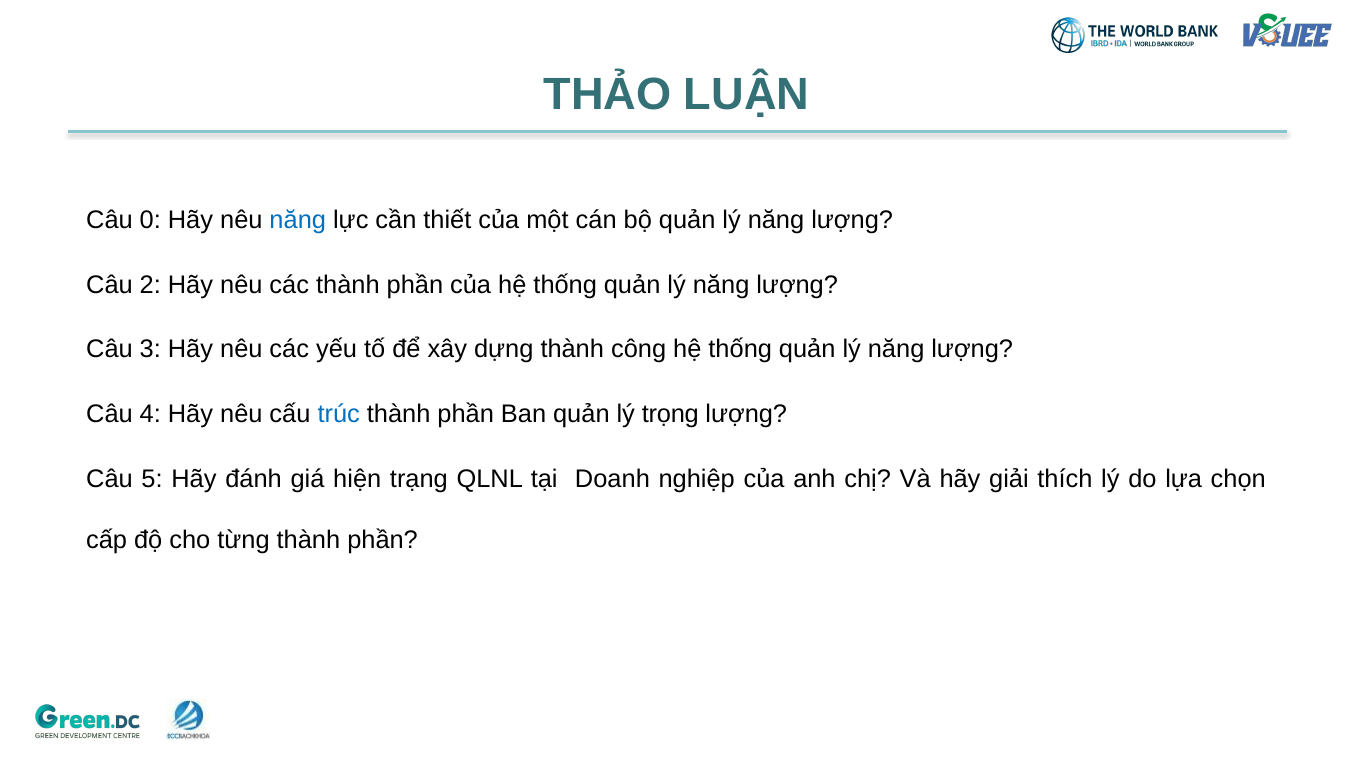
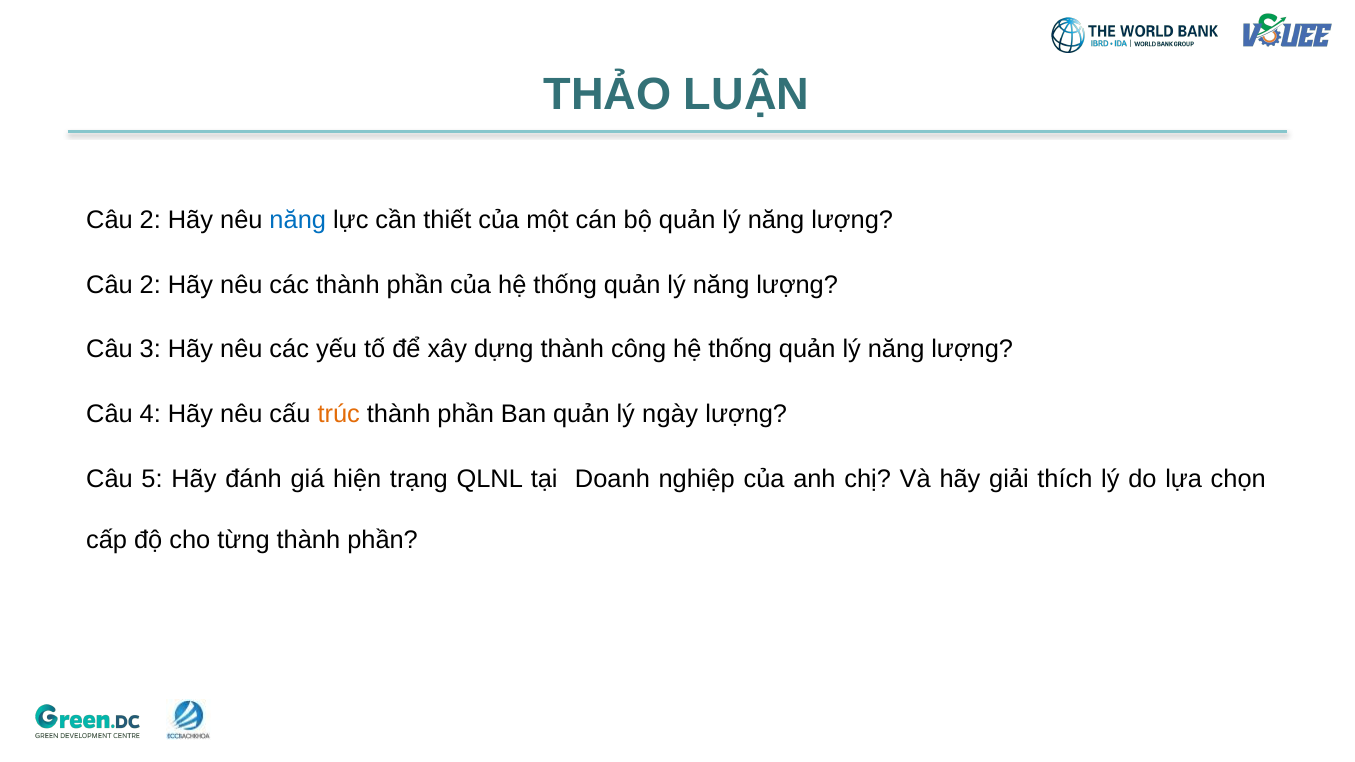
0 at (150, 220): 0 -> 2
trúc colour: blue -> orange
trọng: trọng -> ngày
